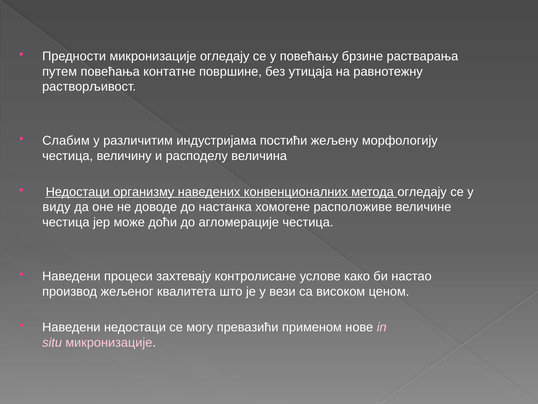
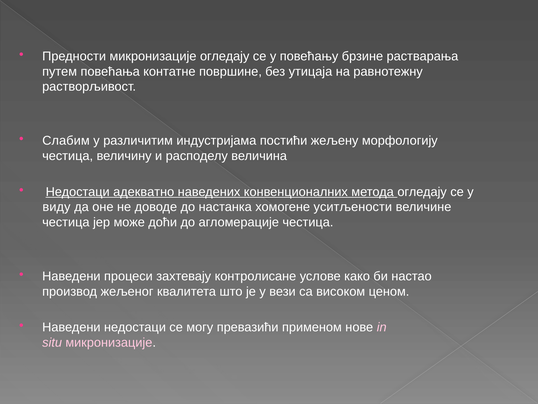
организму: организму -> адекватно
расположиве: расположиве -> уситљености
